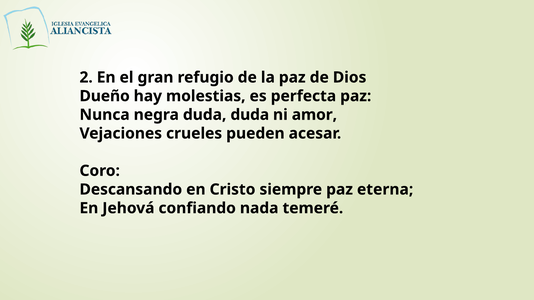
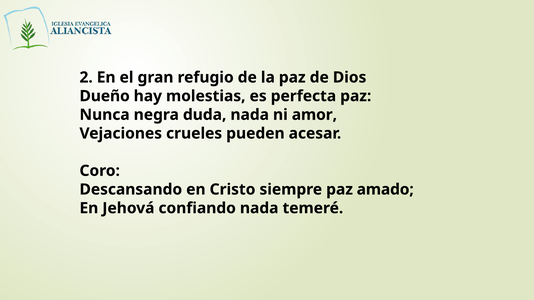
duda duda: duda -> nada
eterna: eterna -> amado
